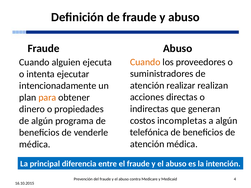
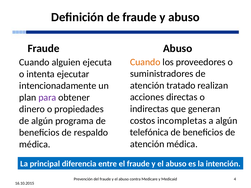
realizar: realizar -> tratado
para colour: orange -> purple
venderle: venderle -> respaldo
